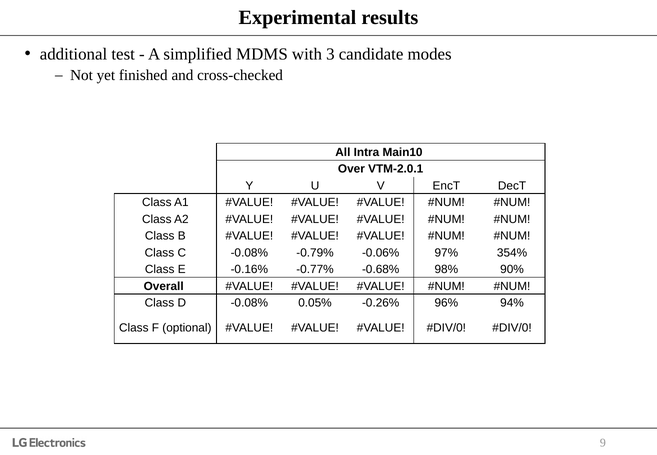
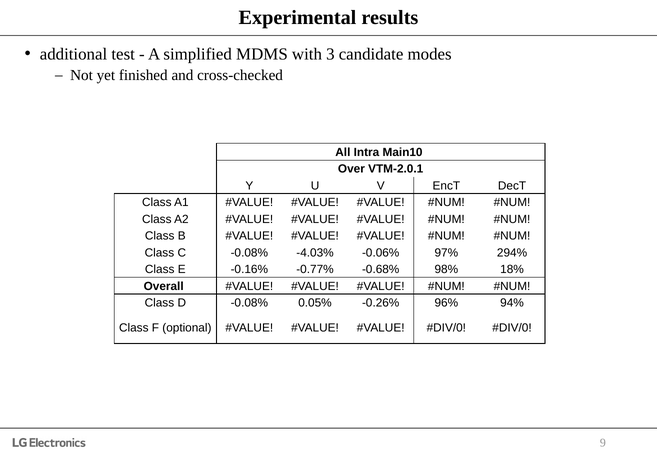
-0.79%: -0.79% -> -4.03%
354%: 354% -> 294%
90%: 90% -> 18%
